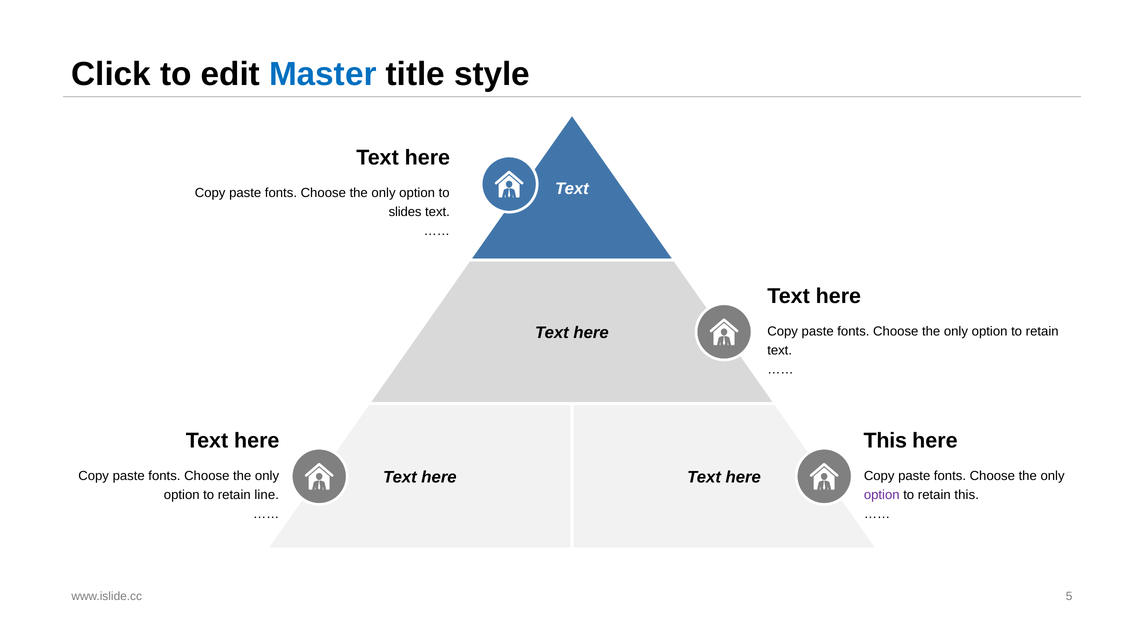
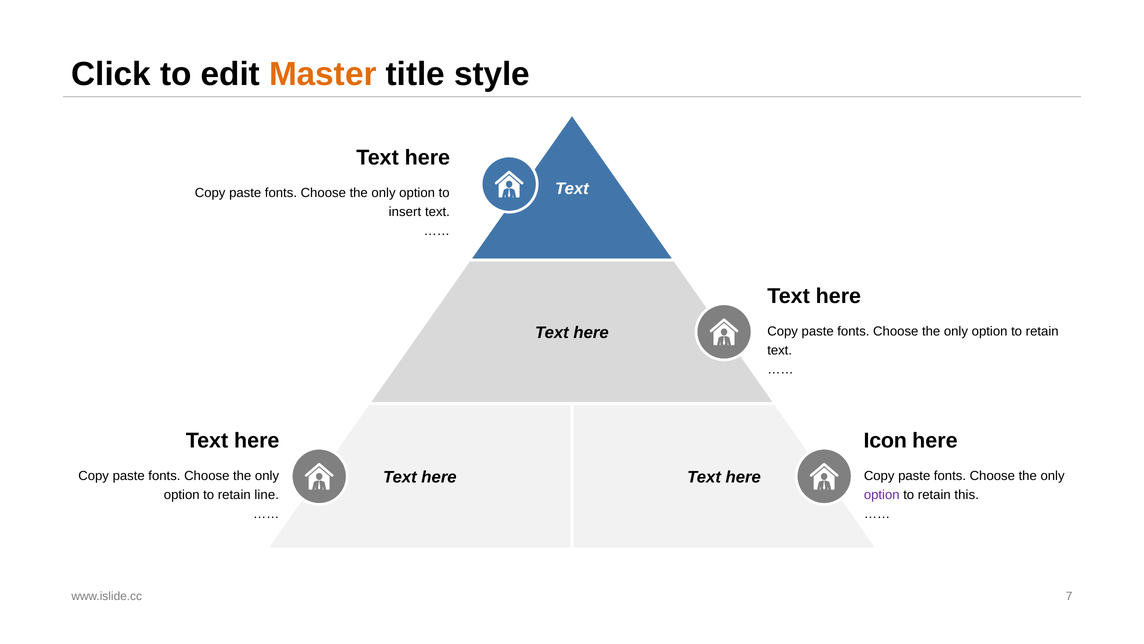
Master colour: blue -> orange
slides: slides -> insert
This at (885, 440): This -> Icon
5: 5 -> 7
